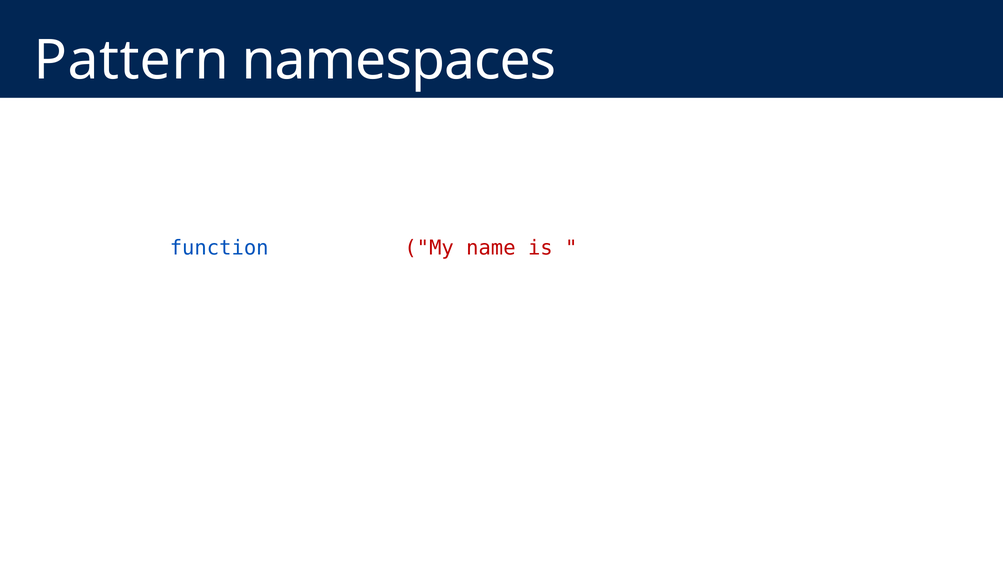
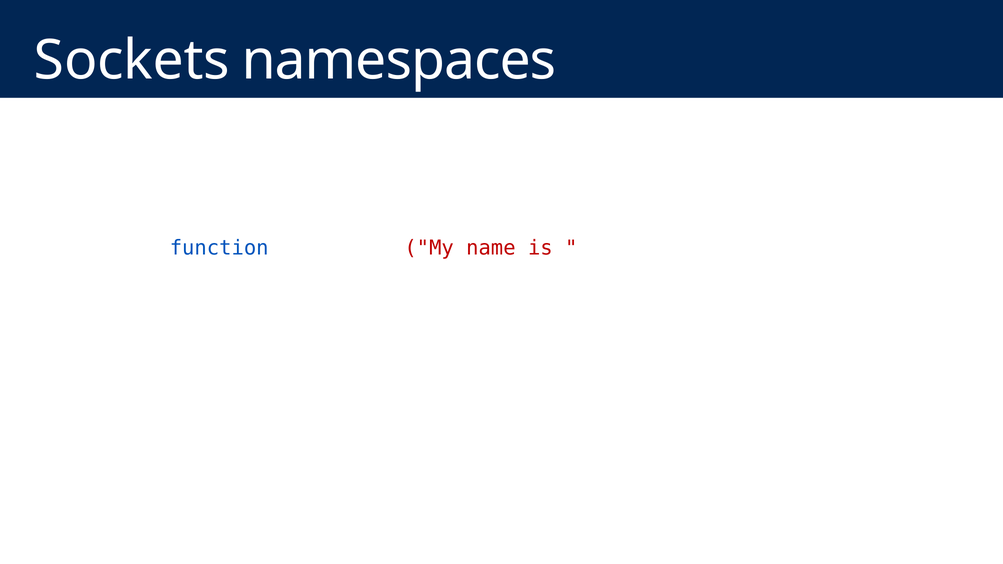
Pattern: Pattern -> Sockets
